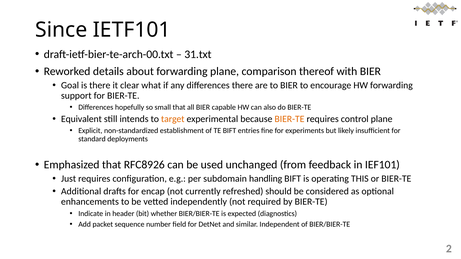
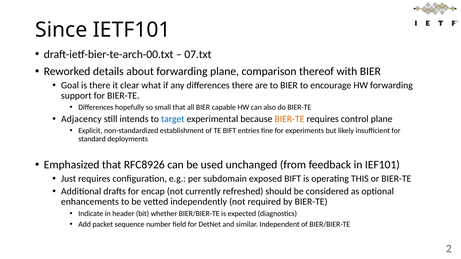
31.txt: 31.txt -> 07.txt
Equivalent: Equivalent -> Adjacency
target colour: orange -> blue
handling: handling -> exposed
